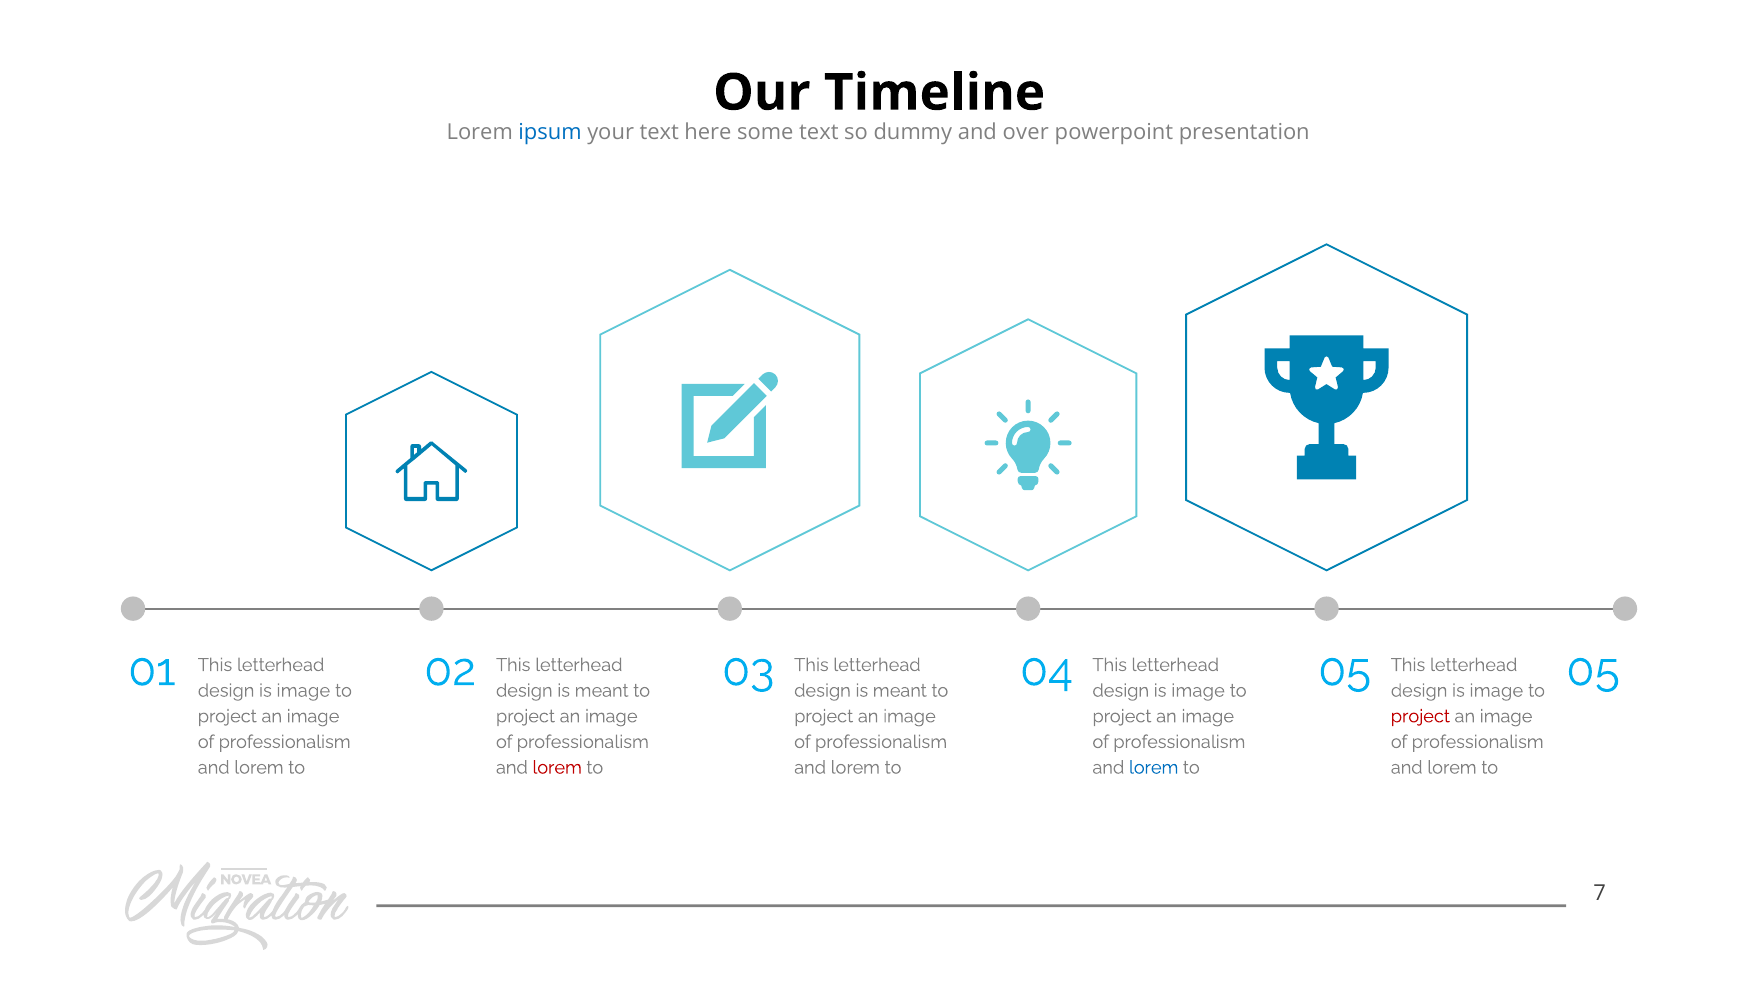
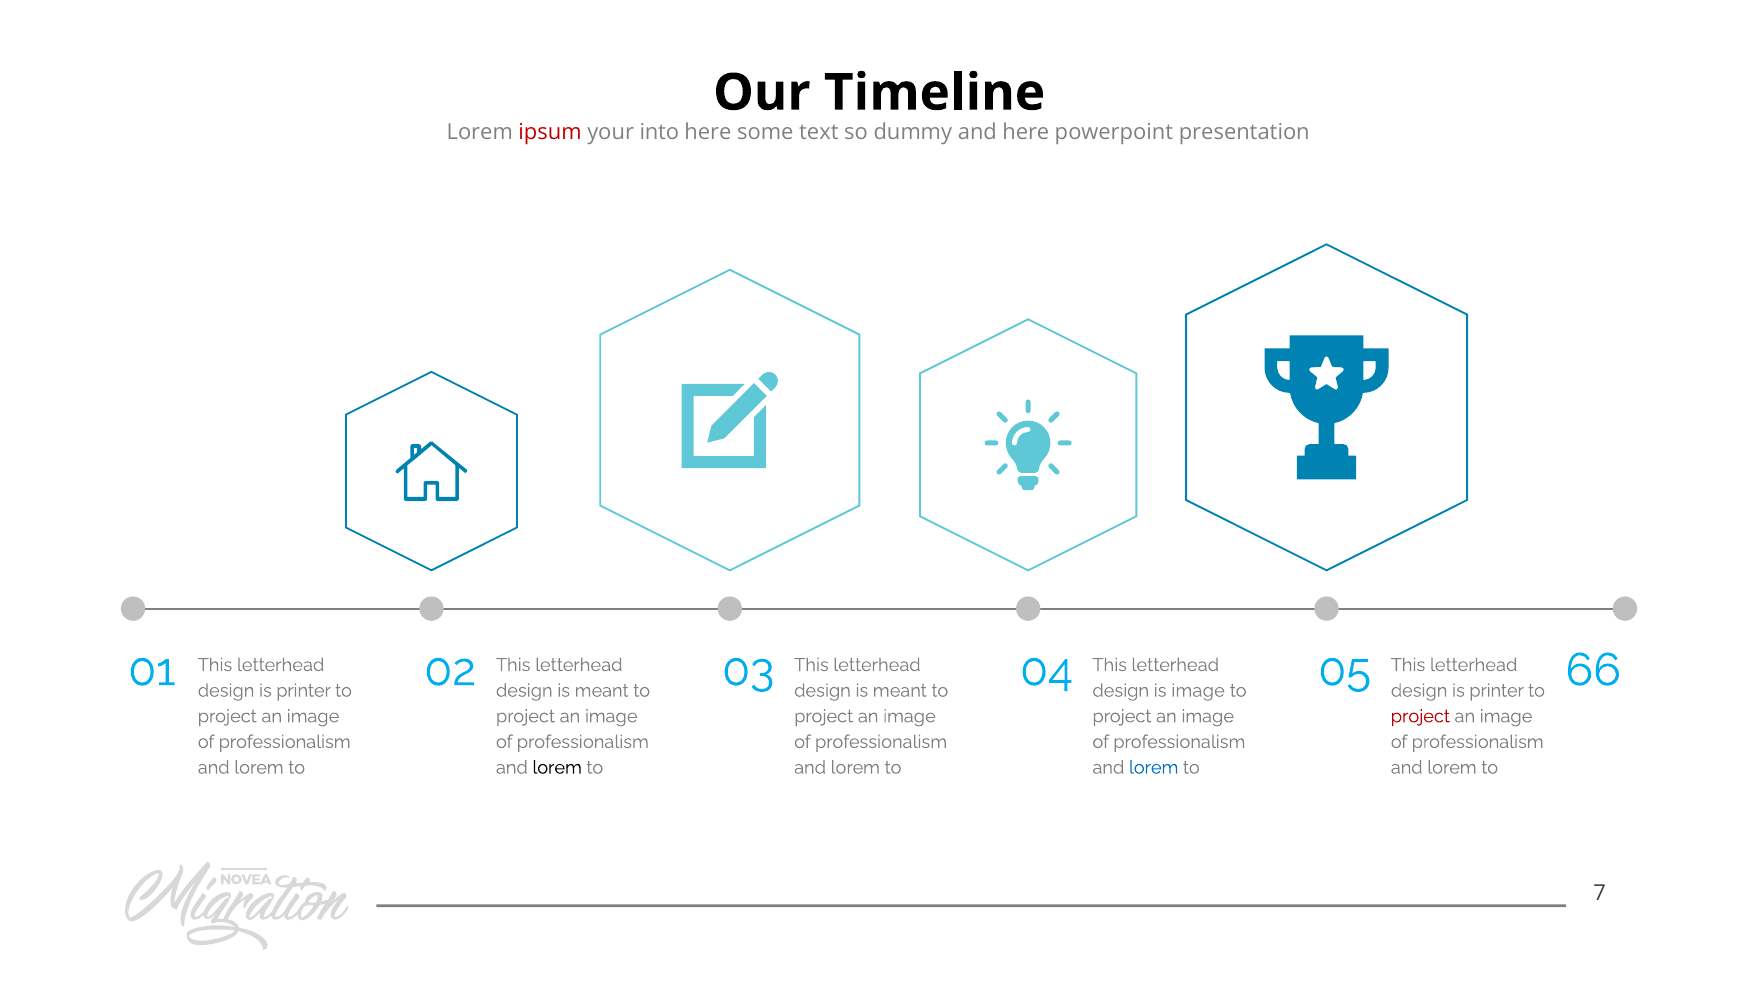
ipsum colour: blue -> red
your text: text -> into
and over: over -> here
05 05: 05 -> 66
image at (303, 691): image -> printer
image at (1496, 691): image -> printer
lorem at (557, 767) colour: red -> black
